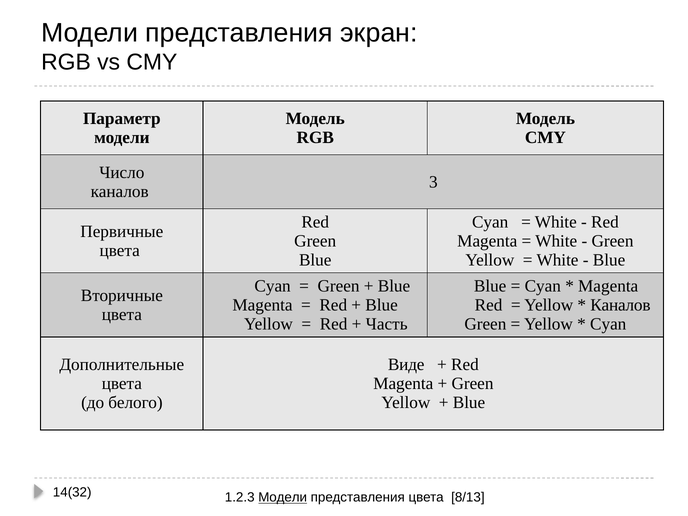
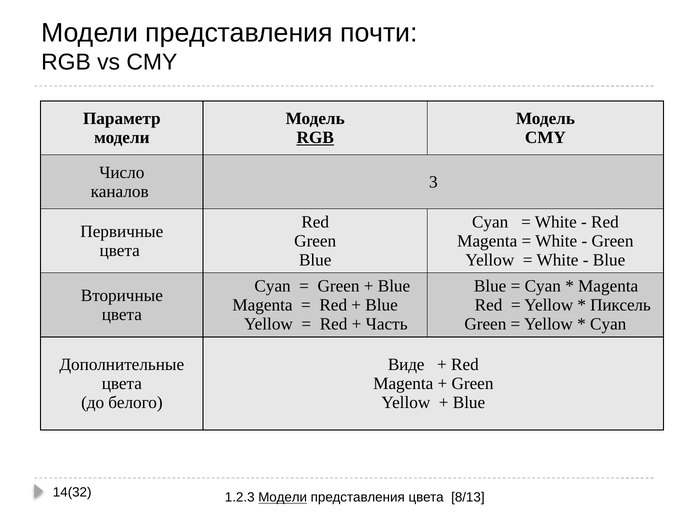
экран: экран -> почти
RGB at (315, 138) underline: none -> present
Каналов at (620, 305): Каналов -> Пиксель
